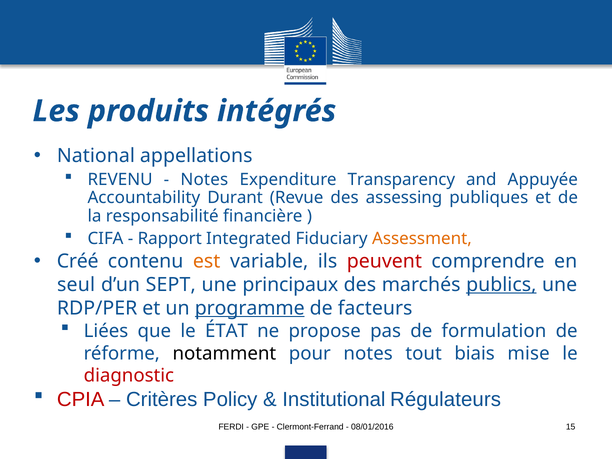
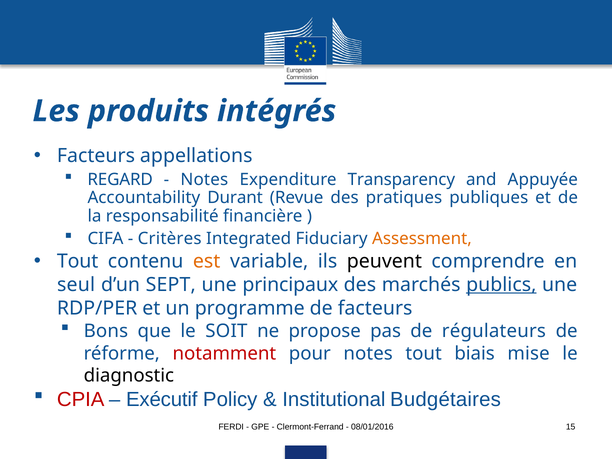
National at (96, 156): National -> Facteurs
REVENU: REVENU -> REGARD
assessing: assessing -> pratiques
Rapport: Rapport -> Critères
Créé at (78, 261): Créé -> Tout
peuvent colour: red -> black
programme underline: present -> none
Liées: Liées -> Bons
ÉTAT: ÉTAT -> SOIT
formulation: formulation -> régulateurs
notamment colour: black -> red
diagnostic colour: red -> black
Critères: Critères -> Exécutif
Régulateurs: Régulateurs -> Budgétaires
